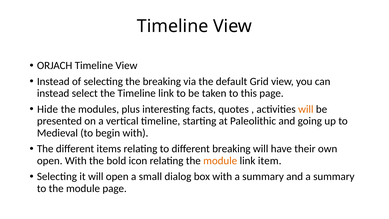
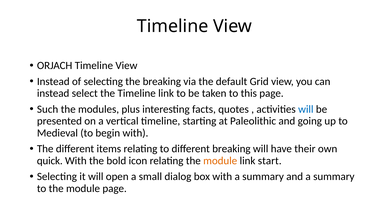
Hide: Hide -> Such
will at (306, 109) colour: orange -> blue
open at (50, 161): open -> quick
item: item -> start
